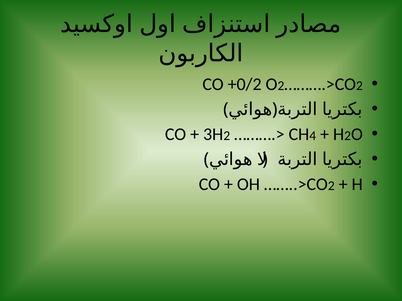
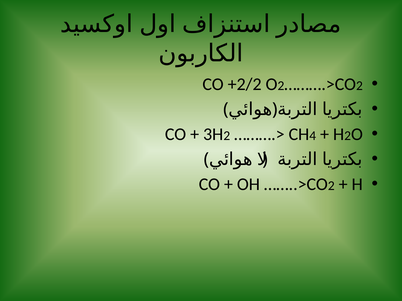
+0/2: +0/2 -> +2/2
